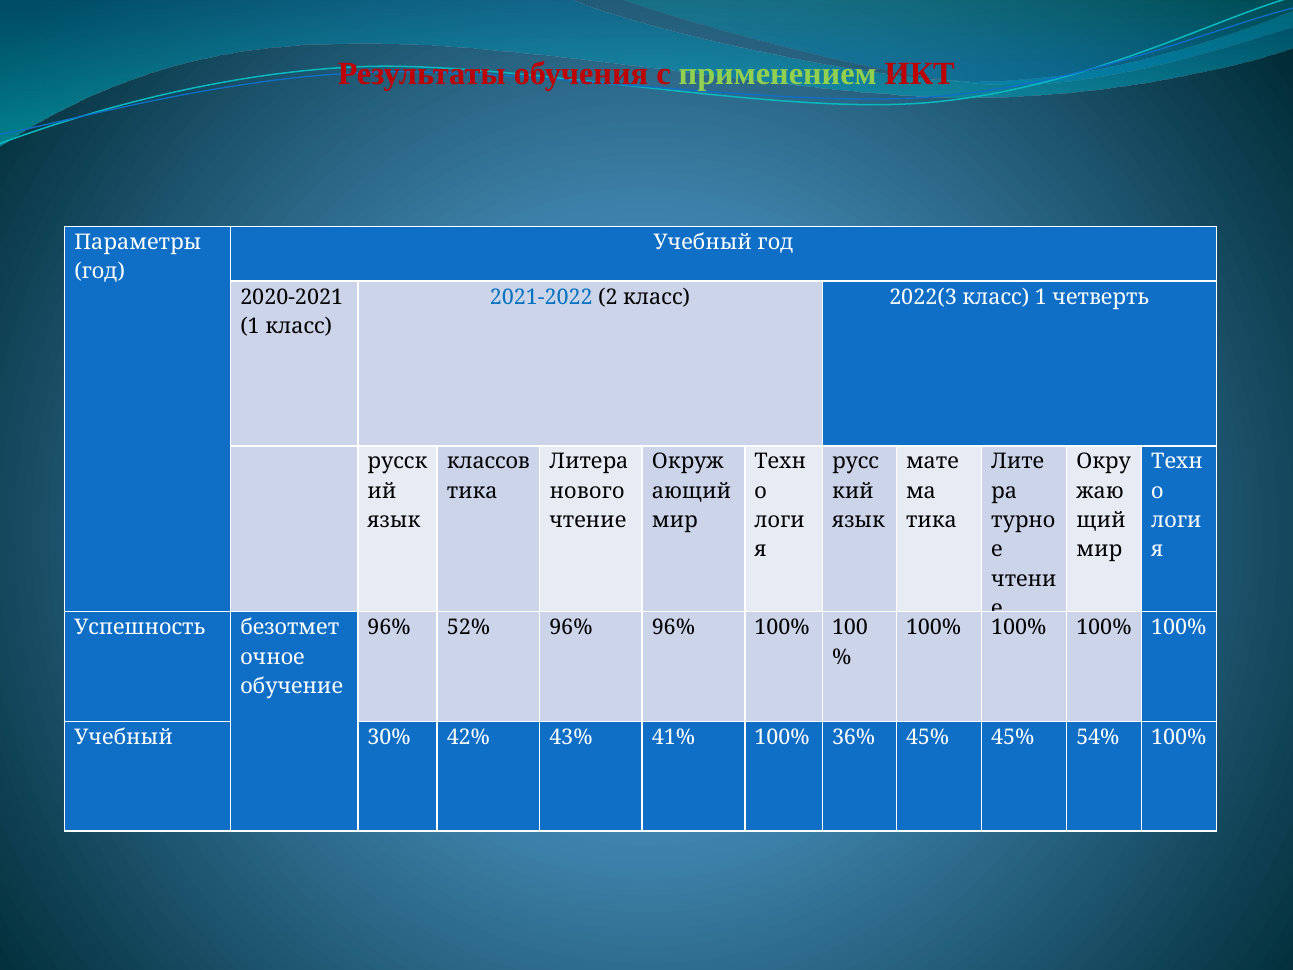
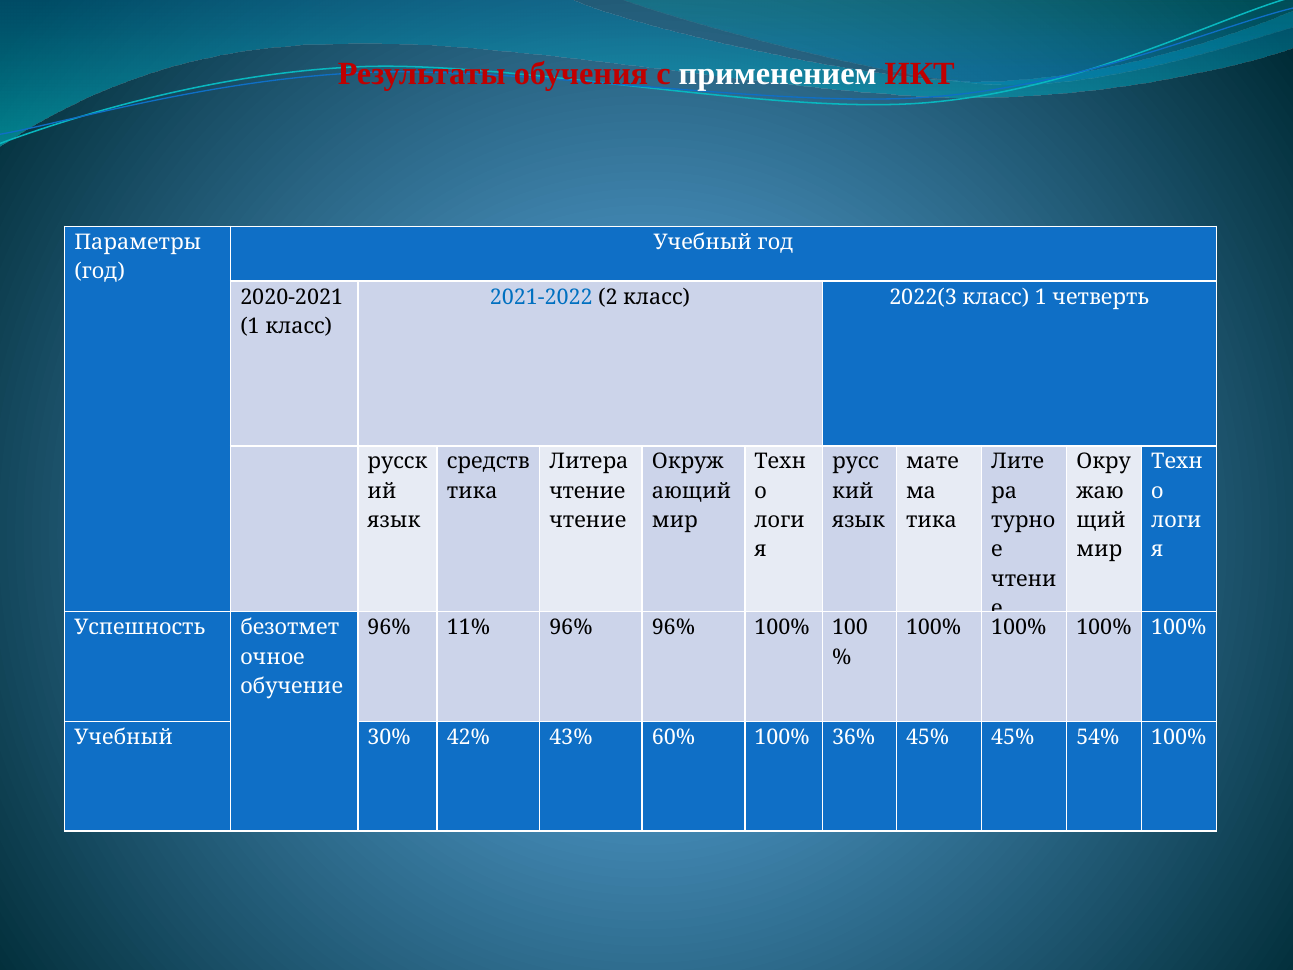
применением colour: light green -> white
классов: классов -> средств
нового at (587, 491): нового -> чтение
52%: 52% -> 11%
41%: 41% -> 60%
